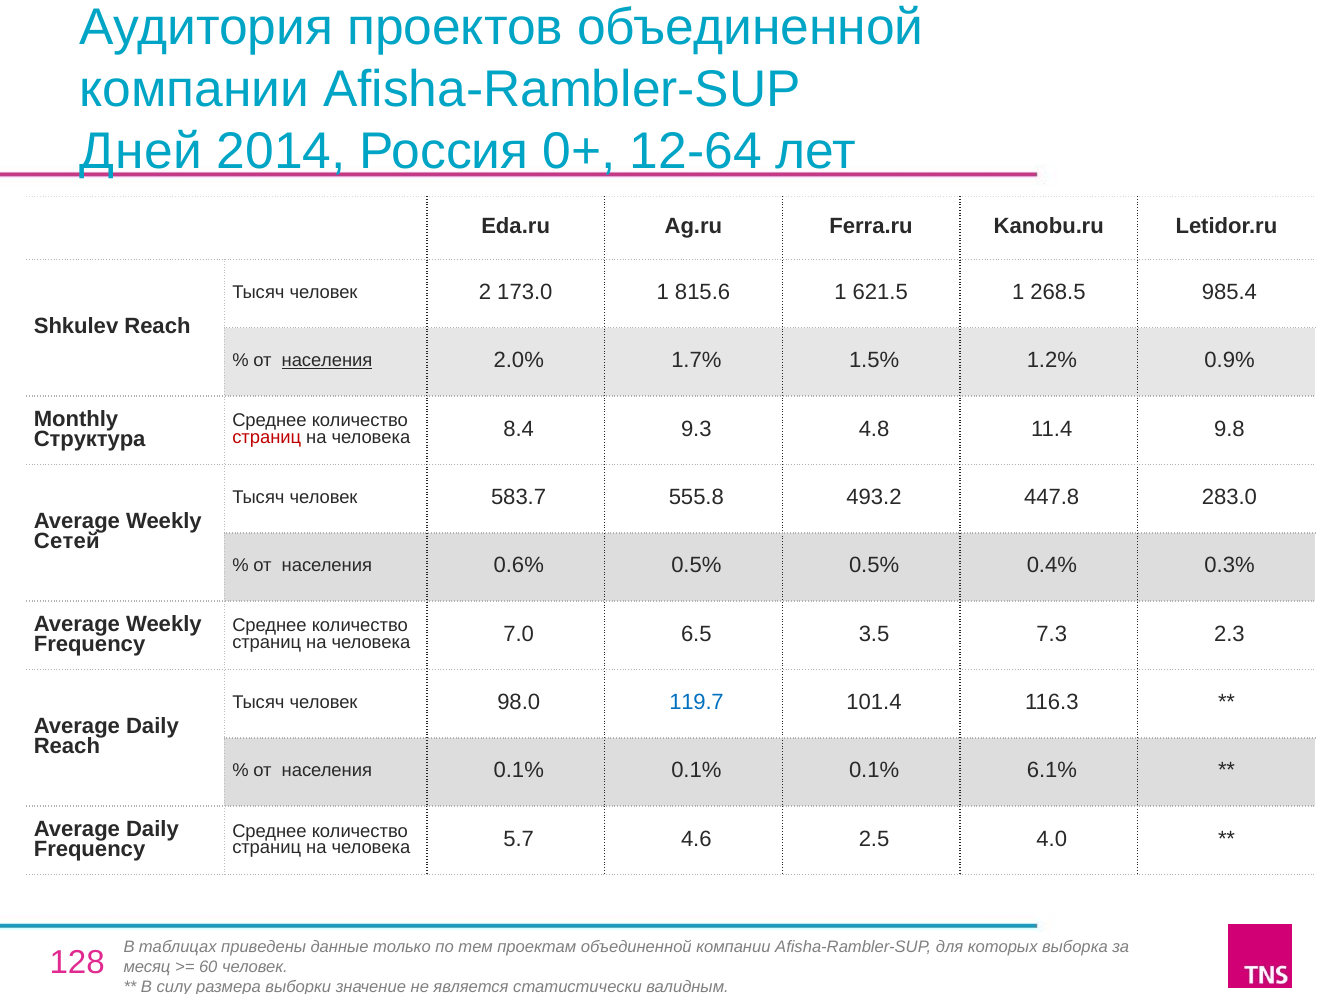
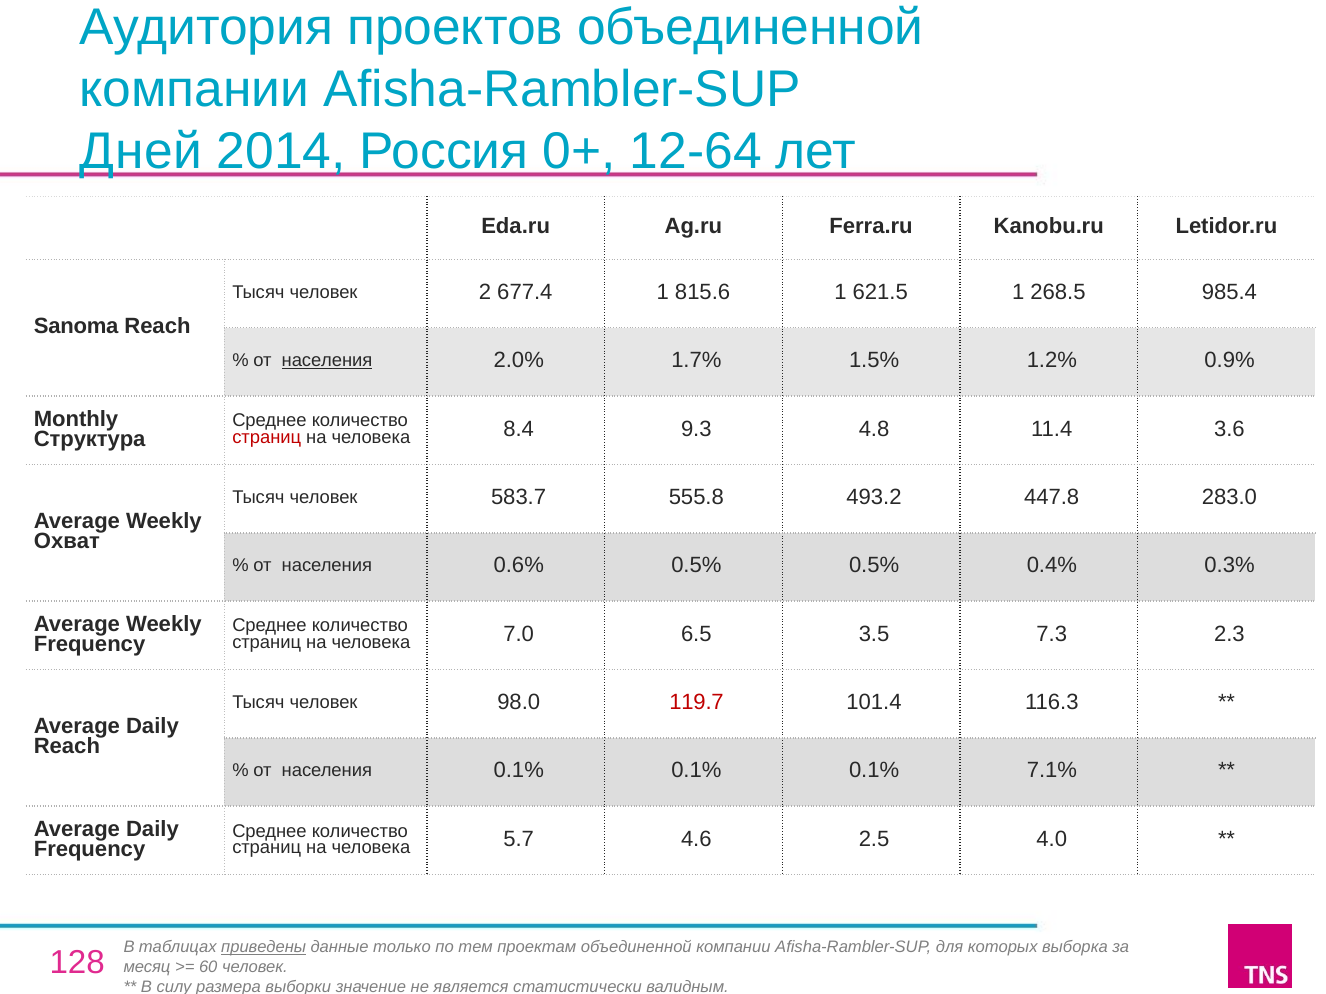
173.0: 173.0 -> 677.4
Shkulev: Shkulev -> Sanoma
9.8: 9.8 -> 3.6
Сетей: Сетей -> Охват
119.7 colour: blue -> red
6.1%: 6.1% -> 7.1%
приведены underline: none -> present
